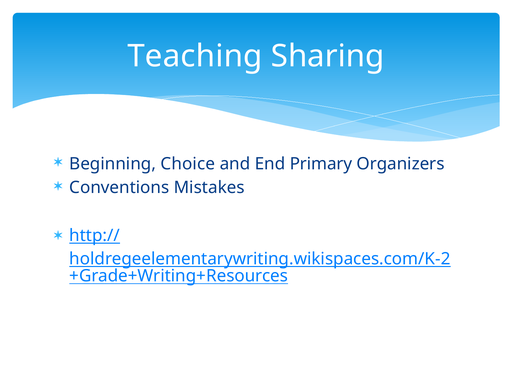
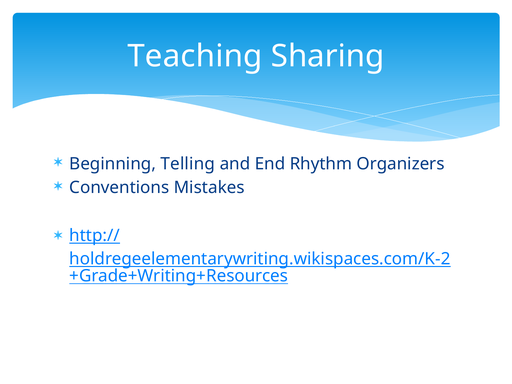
Choice: Choice -> Telling
Primary: Primary -> Rhythm
